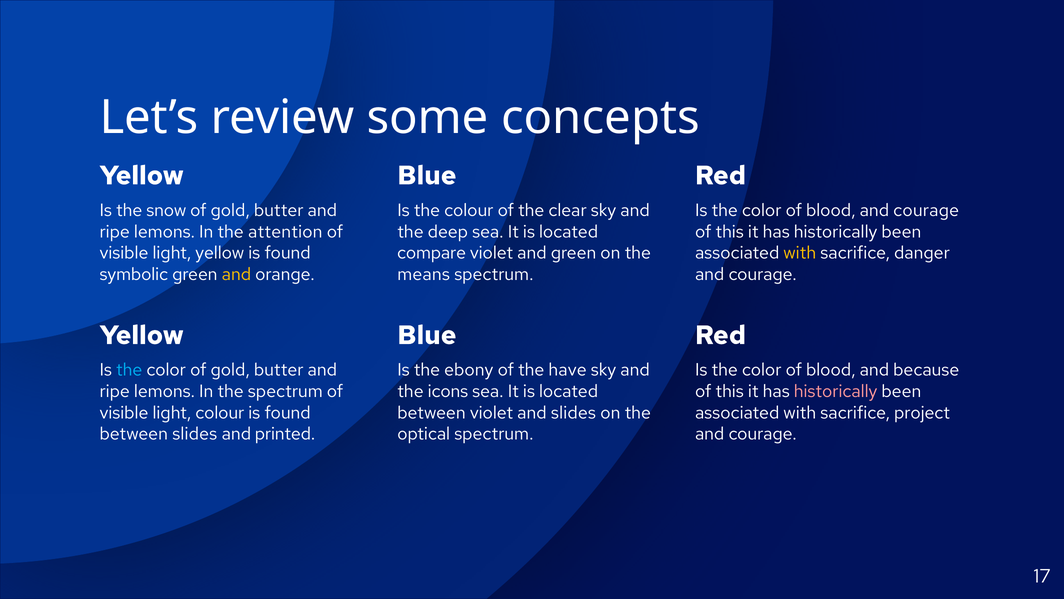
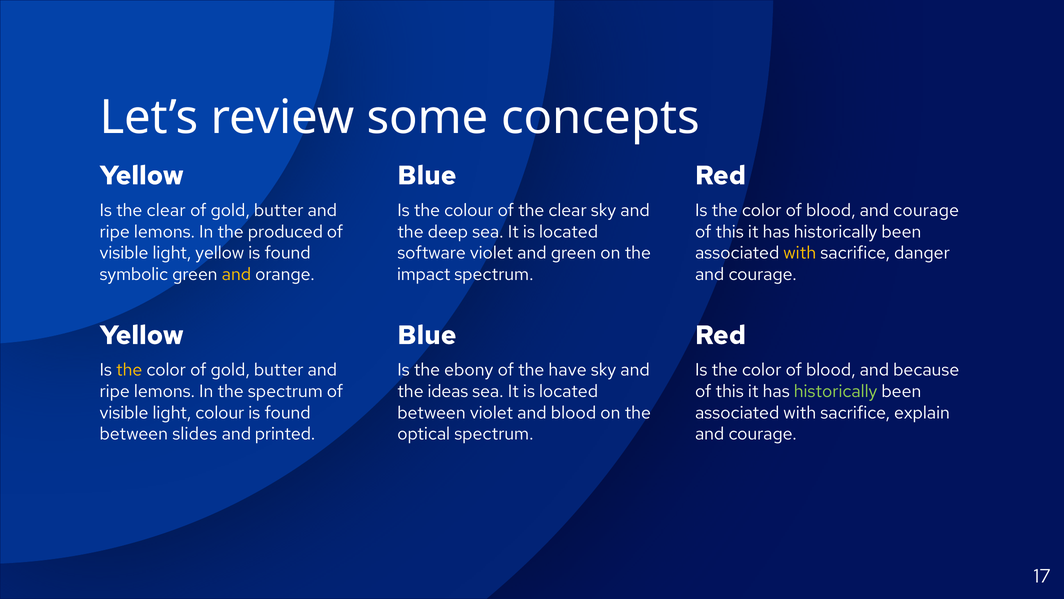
Is the snow: snow -> clear
attention: attention -> produced
compare: compare -> software
means: means -> impact
the at (129, 370) colour: light blue -> yellow
icons: icons -> ideas
historically at (836, 391) colour: pink -> light green
and slides: slides -> blood
project: project -> explain
